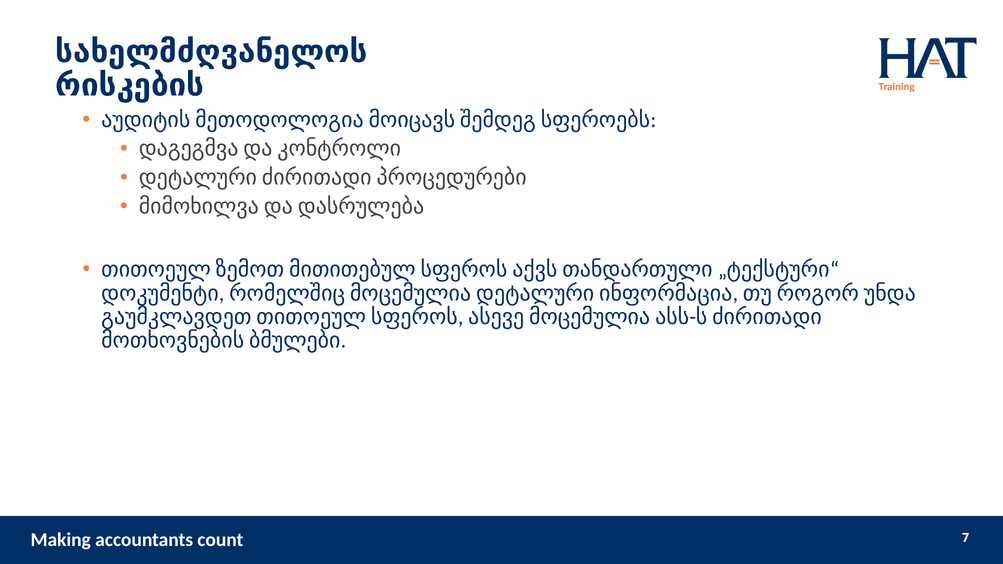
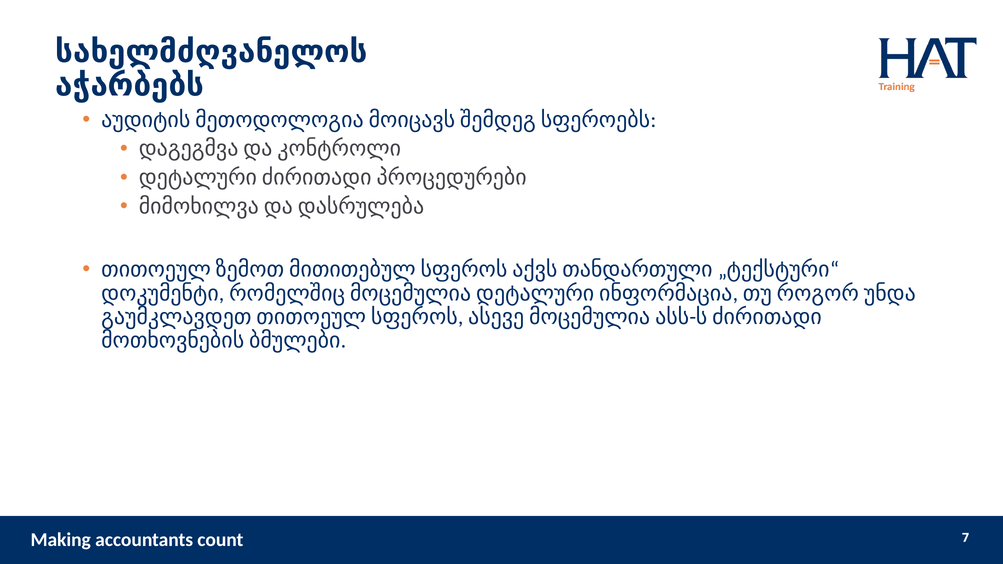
რისკების: რისკების -> აჭარბებს
